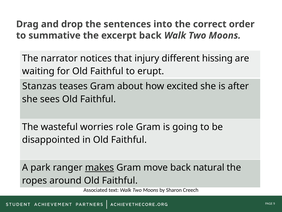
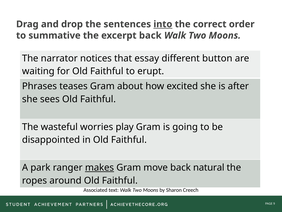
into underline: none -> present
injury: injury -> essay
hissing: hissing -> button
Stanzas: Stanzas -> Phrases
role: role -> play
